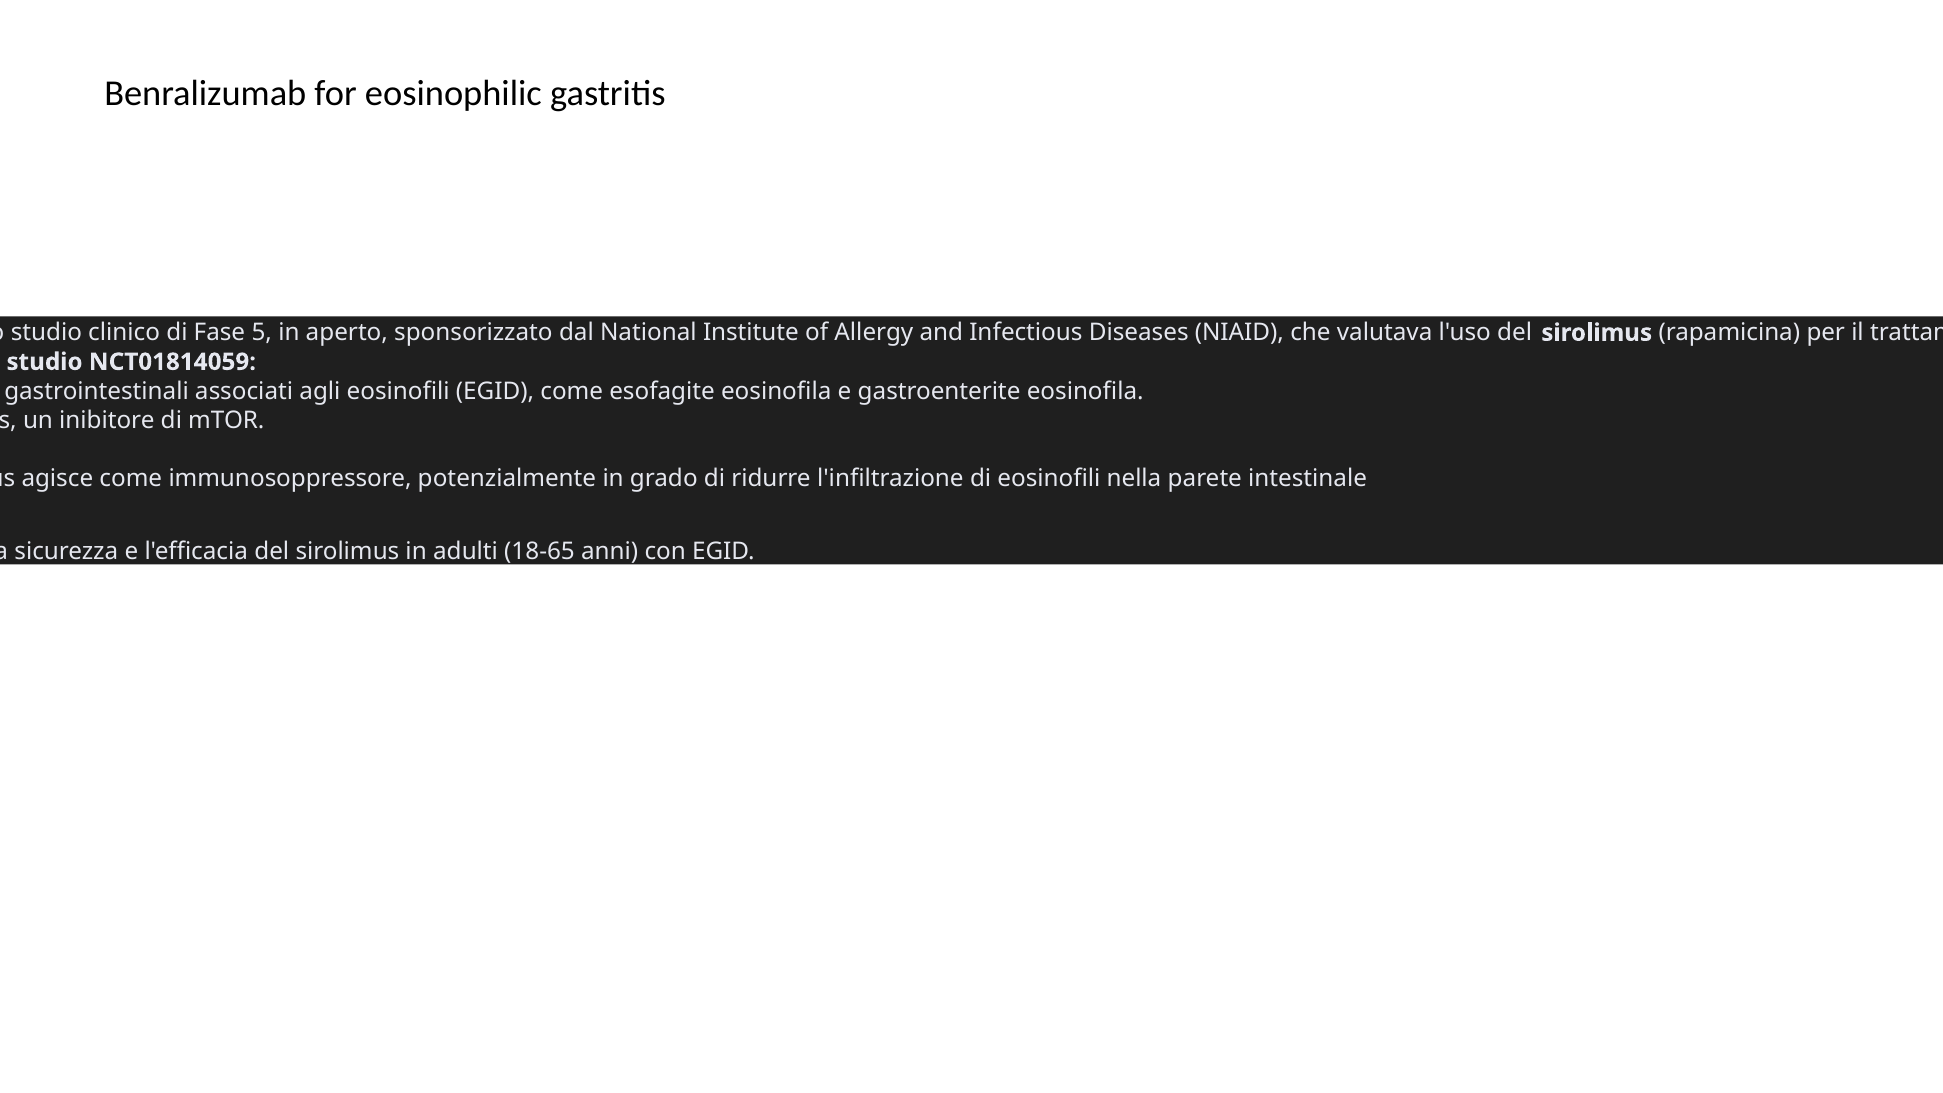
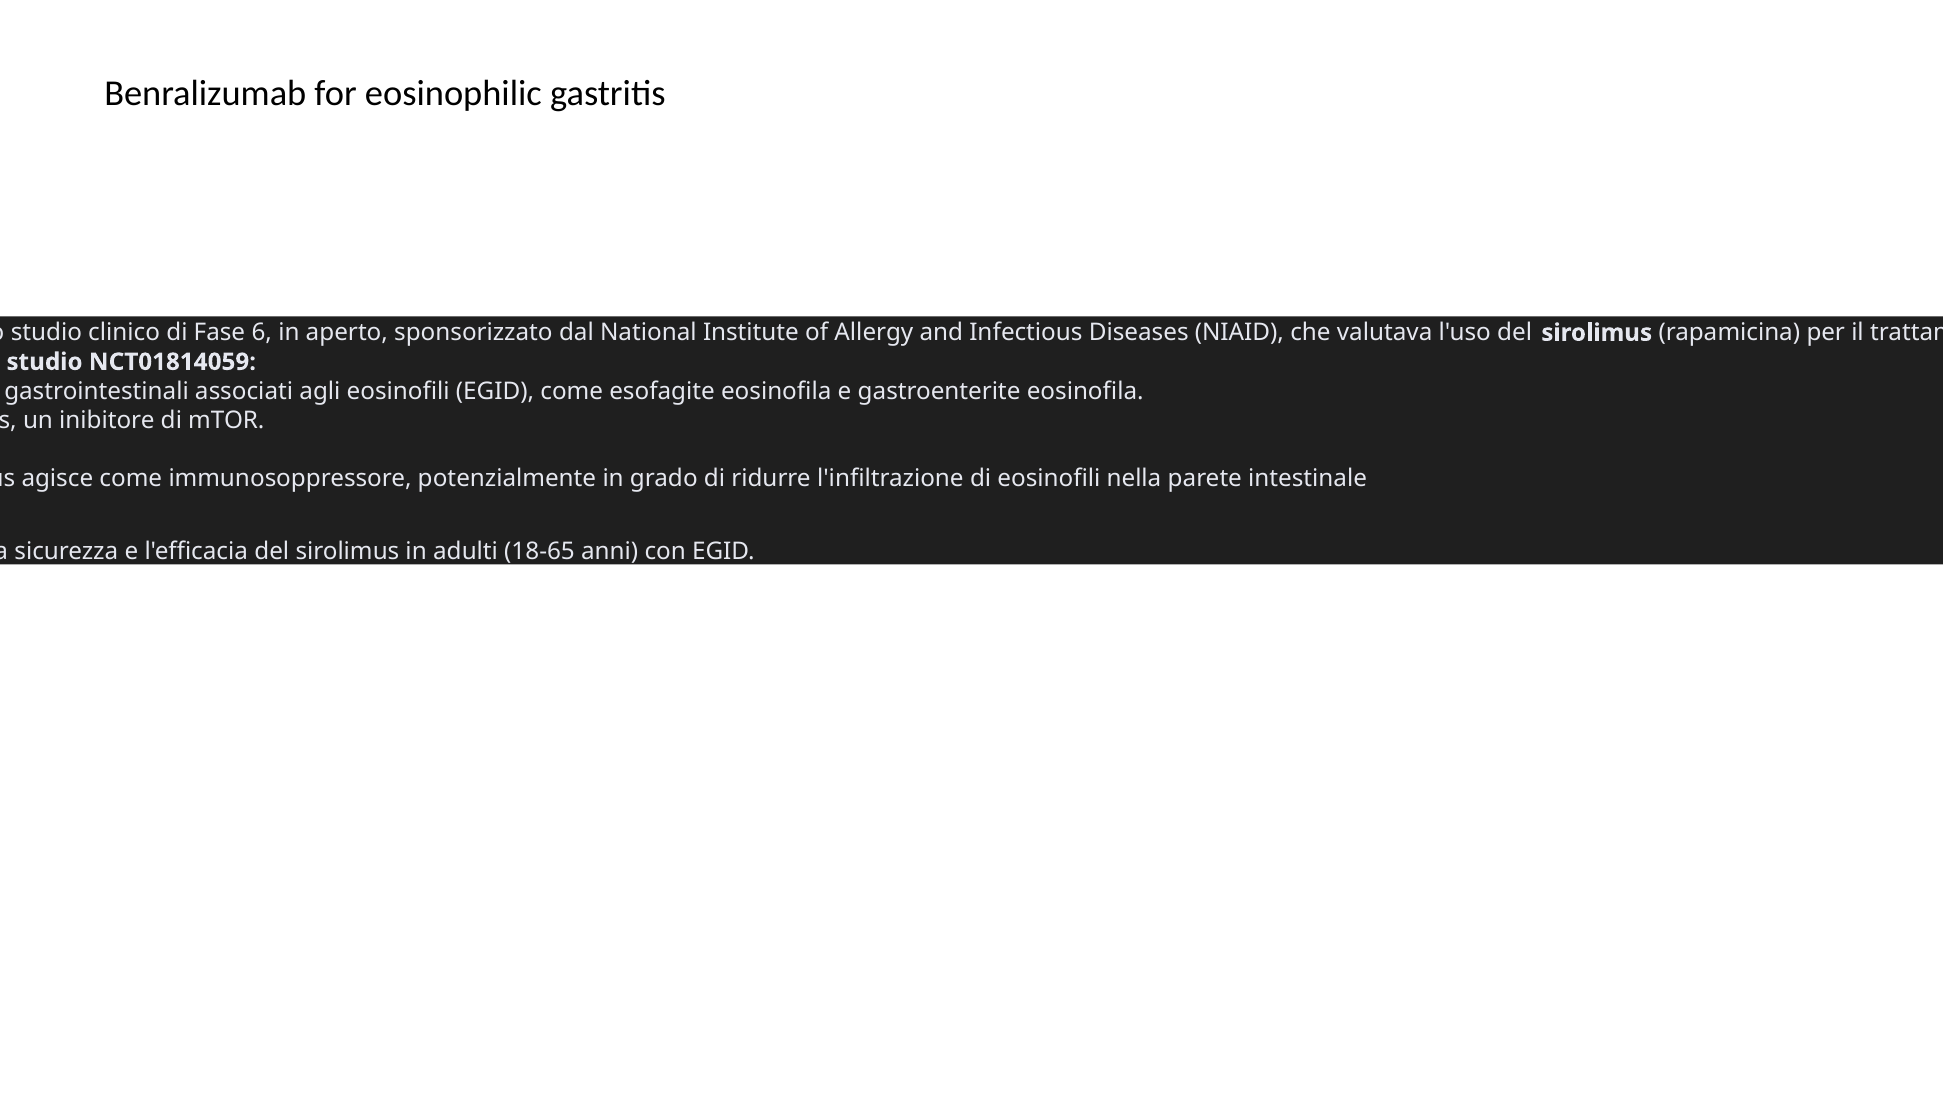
5: 5 -> 6
